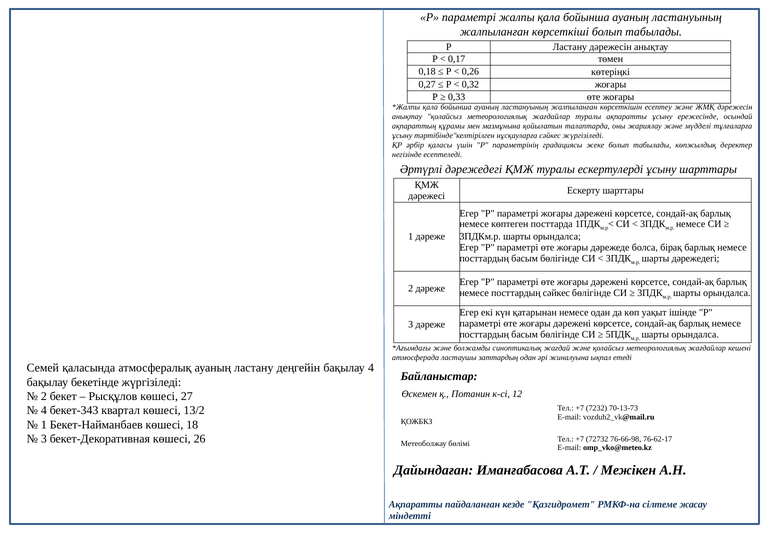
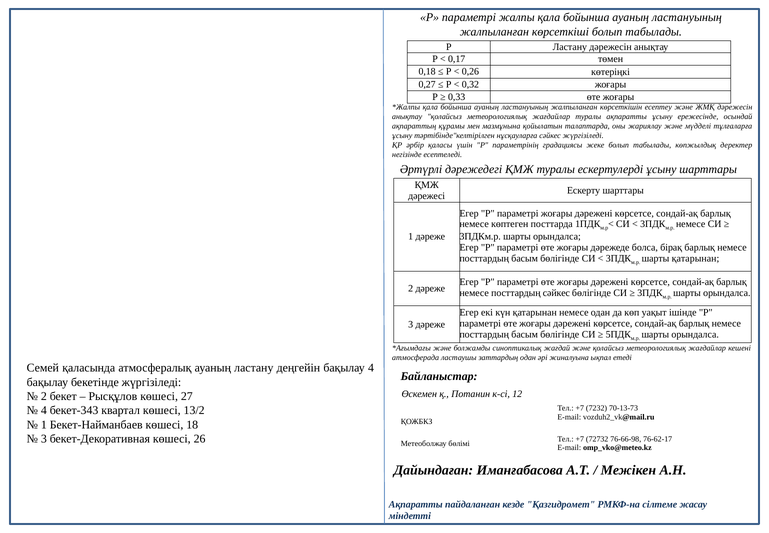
шарты дәрежедегі: дәрежедегі -> қатарынан
